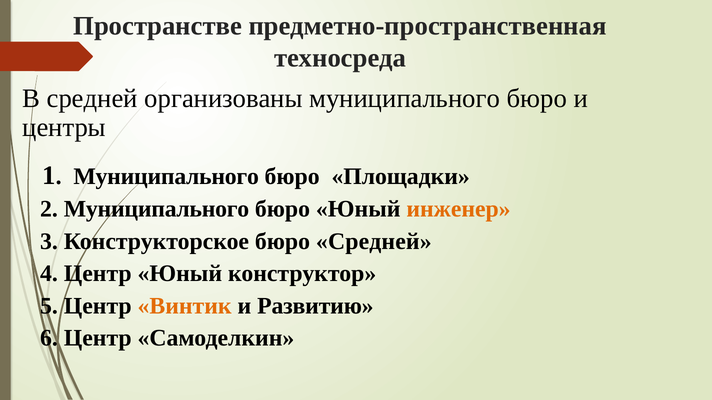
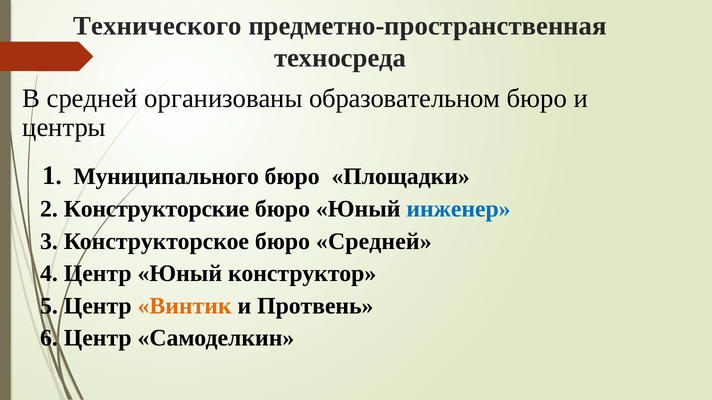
Пространстве: Пространстве -> Технического
организованы муниципального: муниципального -> образовательном
2 Муниципального: Муниципального -> Конструкторские
инженер colour: orange -> blue
Развитию: Развитию -> Протвень
